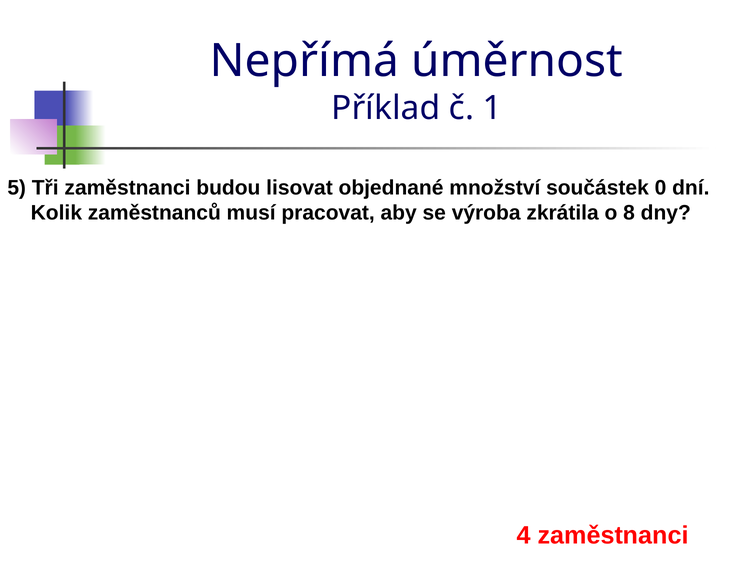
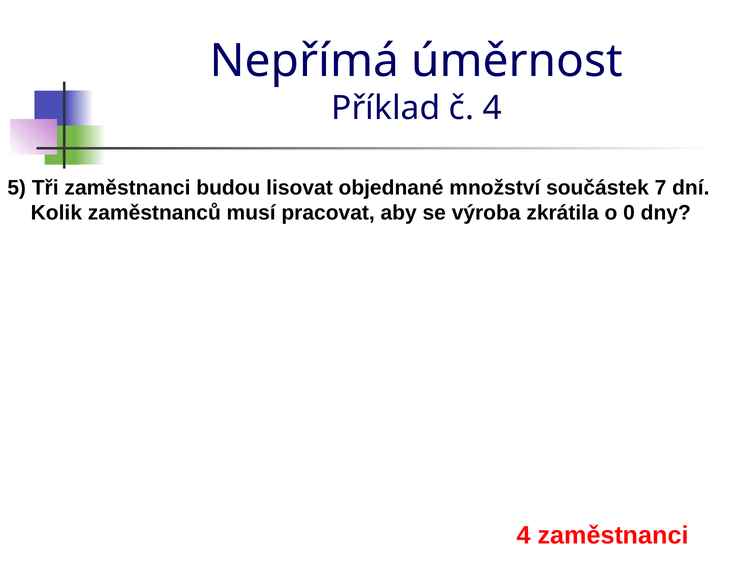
č 1: 1 -> 4
0: 0 -> 7
8: 8 -> 0
